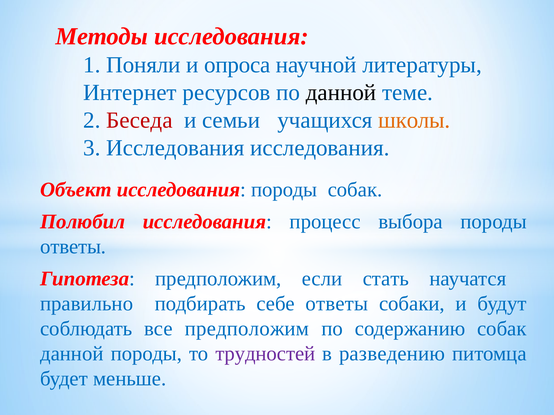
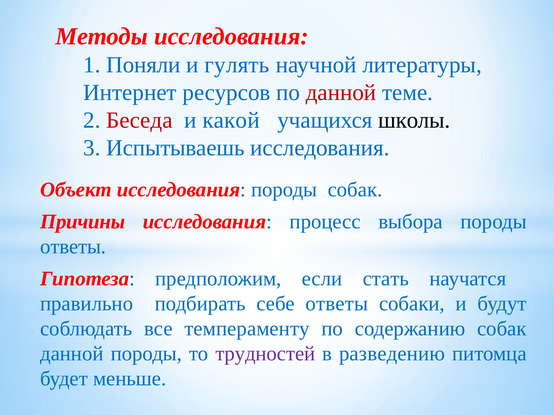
опроса: опроса -> гулять
данной at (341, 93) colour: black -> red
семьи: семьи -> какой
школы colour: orange -> black
3 Исследования: Исследования -> Испытываешь
Полюбил: Полюбил -> Причины
все предположим: предположим -> темпераменту
